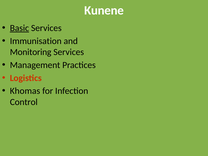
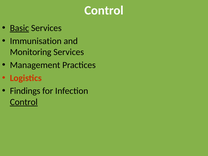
Kunene at (104, 10): Kunene -> Control
Khomas: Khomas -> Findings
Control at (24, 102) underline: none -> present
